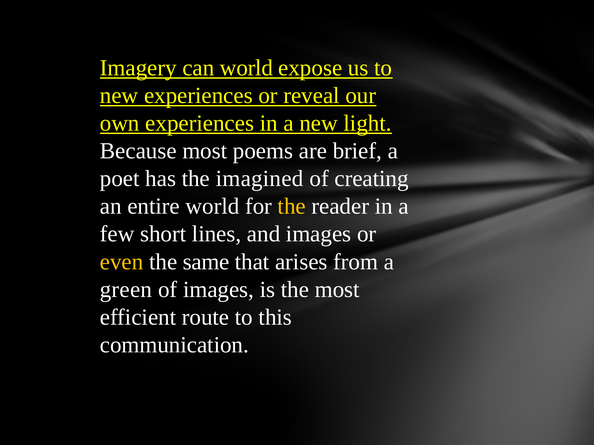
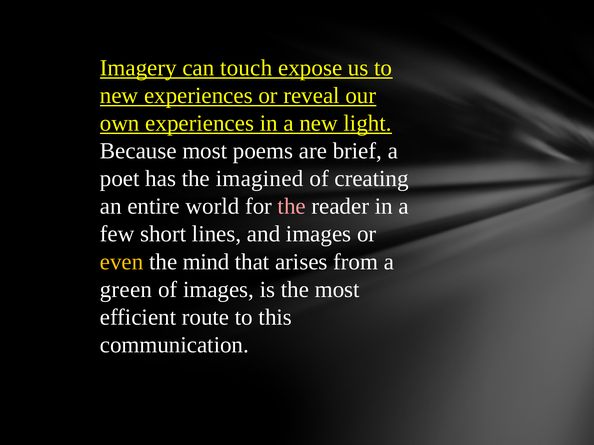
can world: world -> touch
the at (292, 207) colour: yellow -> pink
same: same -> mind
